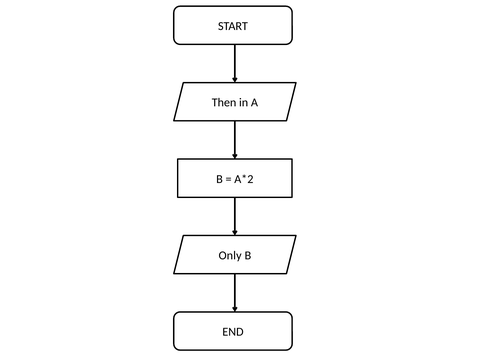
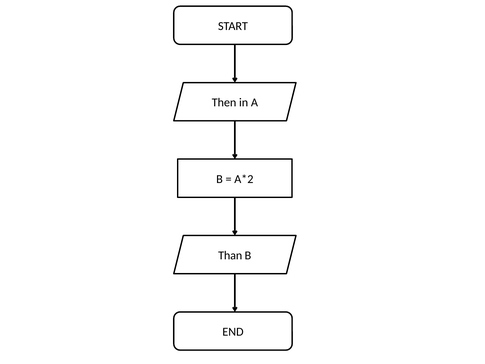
Only: Only -> Than
